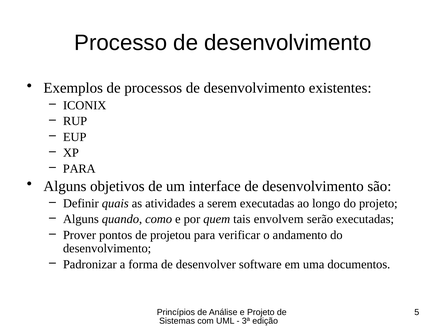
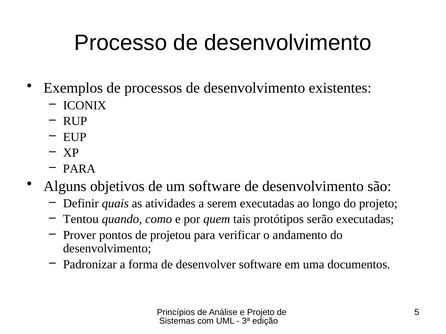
um interface: interface -> software
Alguns at (81, 220): Alguns -> Tentou
envolvem: envolvem -> protótipos
